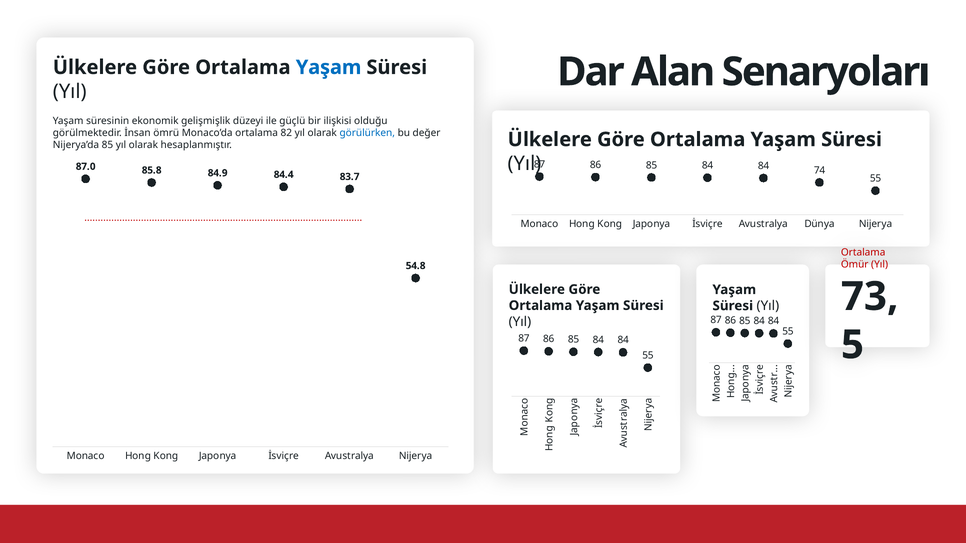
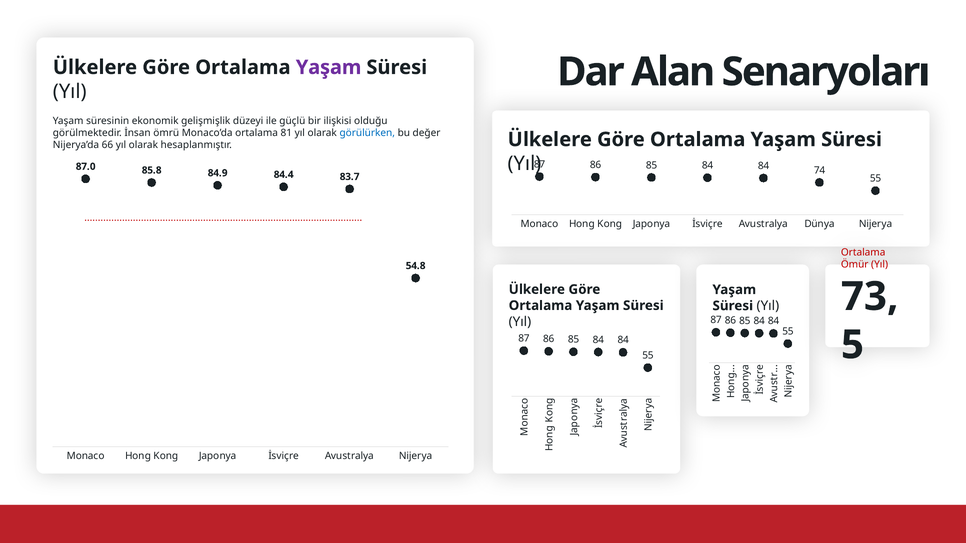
Yaşam at (329, 67) colour: blue -> purple
82: 82 -> 81
Nijerya’da 85: 85 -> 66
